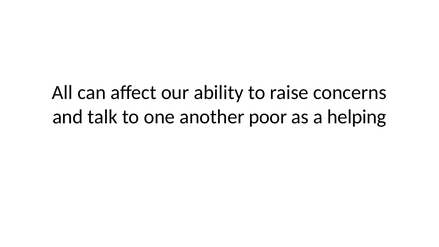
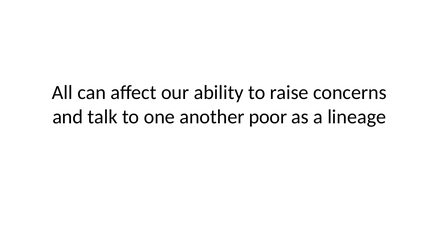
helping: helping -> lineage
